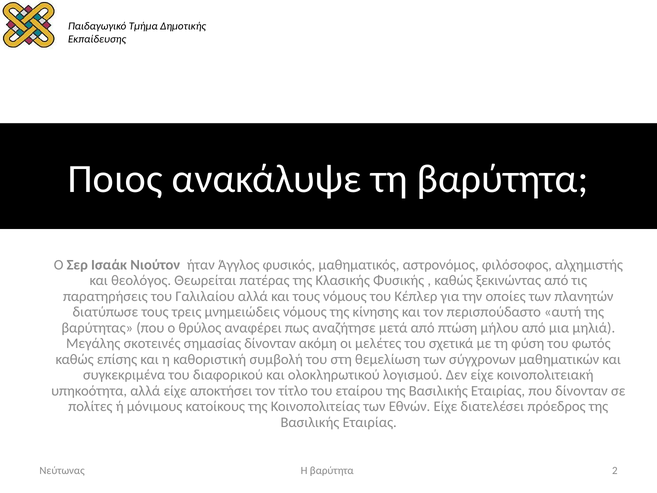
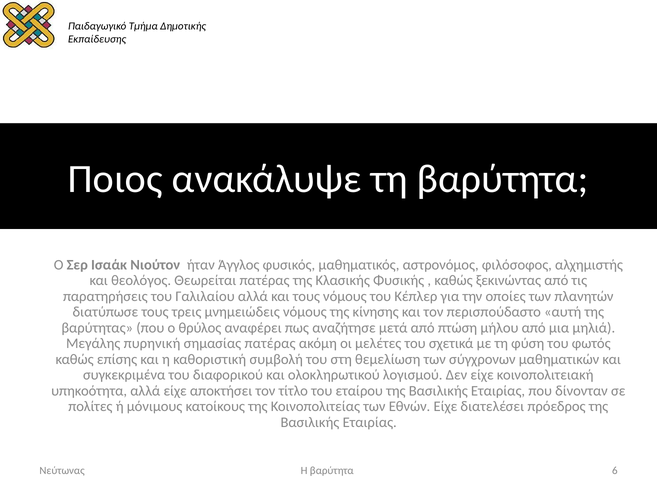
σκοτεινές: σκοτεινές -> πυρηνική
σημασίας δίνονταν: δίνονταν -> πατέρας
2: 2 -> 6
